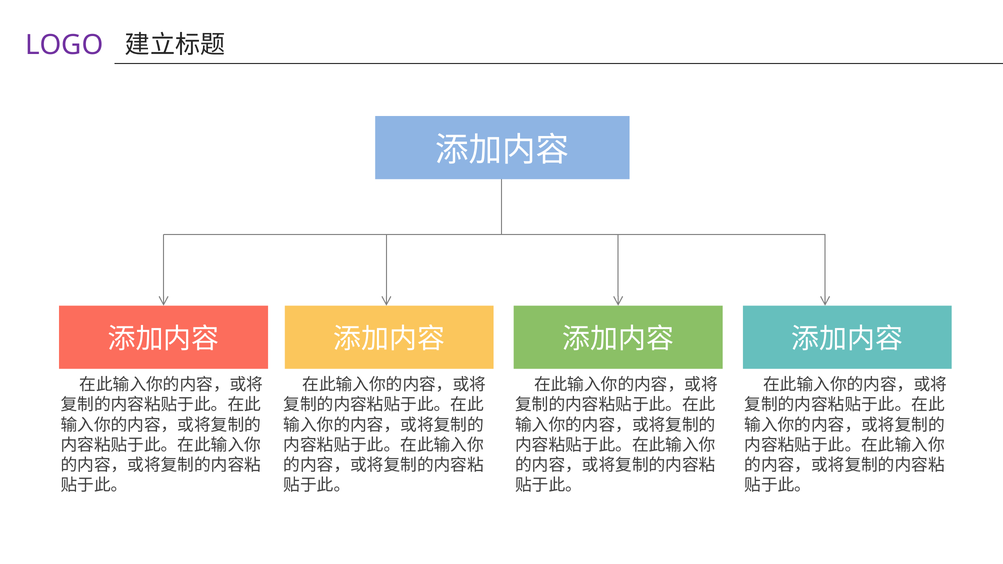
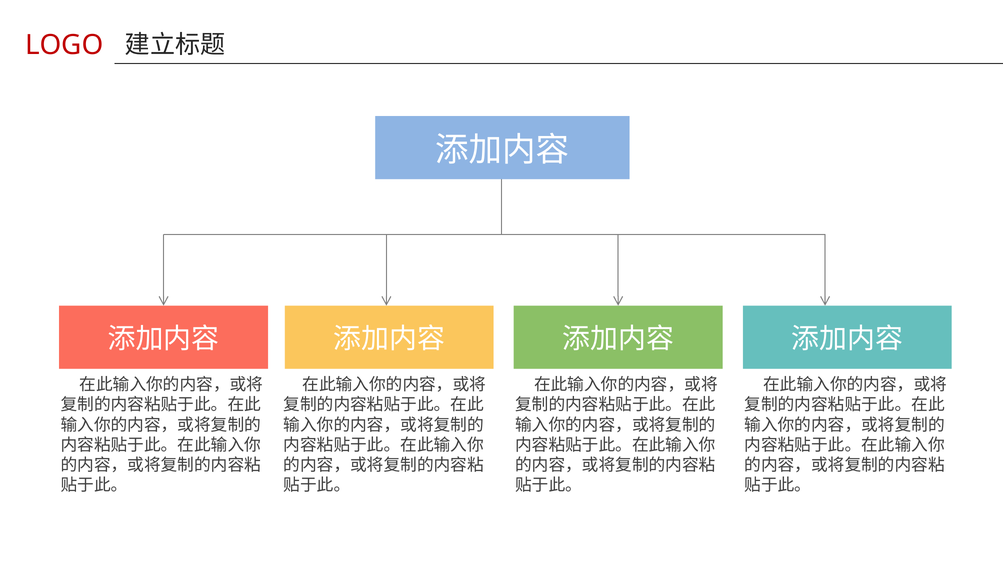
LOGO colour: purple -> red
